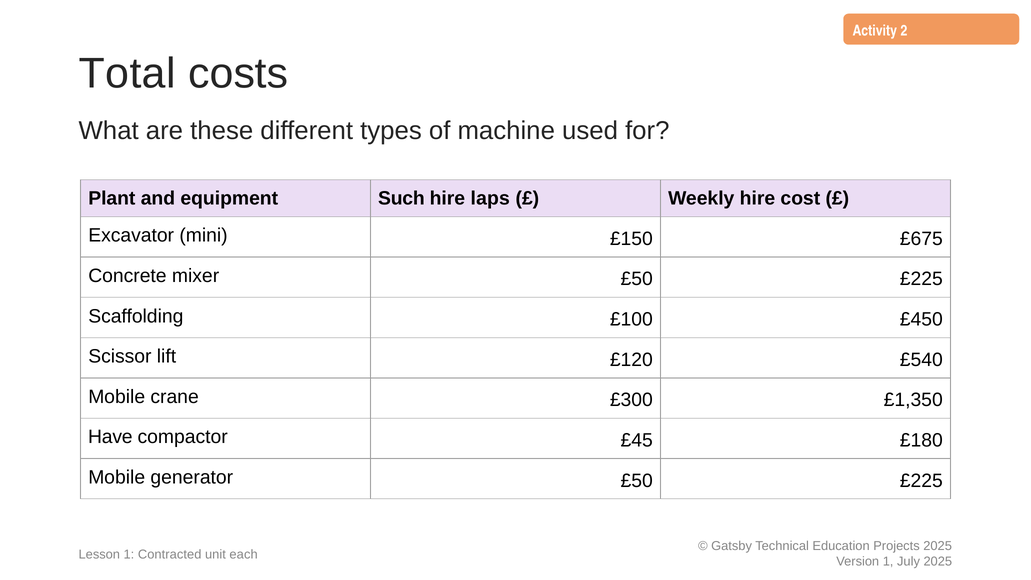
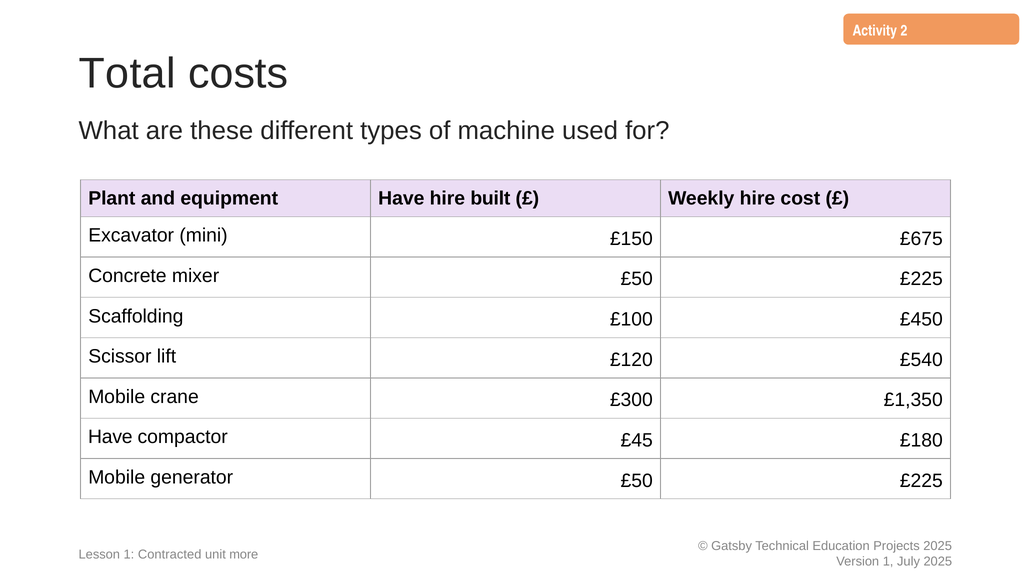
equipment Such: Such -> Have
laps: laps -> built
each: each -> more
